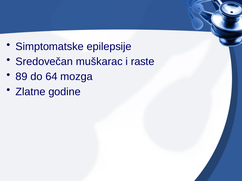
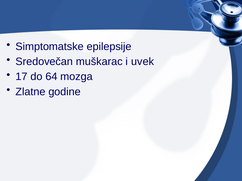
raste: raste -> uvek
89: 89 -> 17
